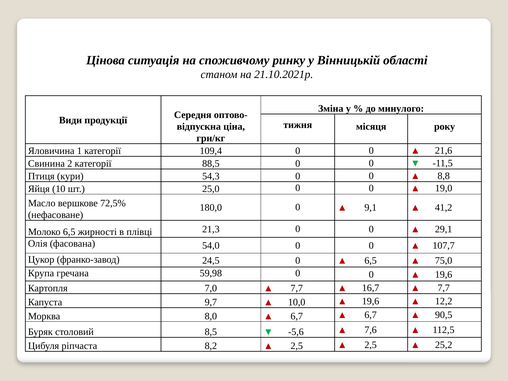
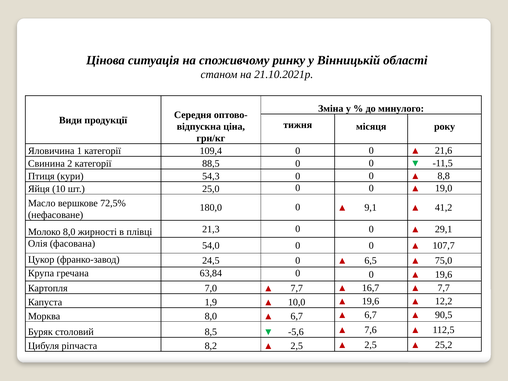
Молоко 6,5: 6,5 -> 8,0
59,98: 59,98 -> 63,84
9,7: 9,7 -> 1,9
